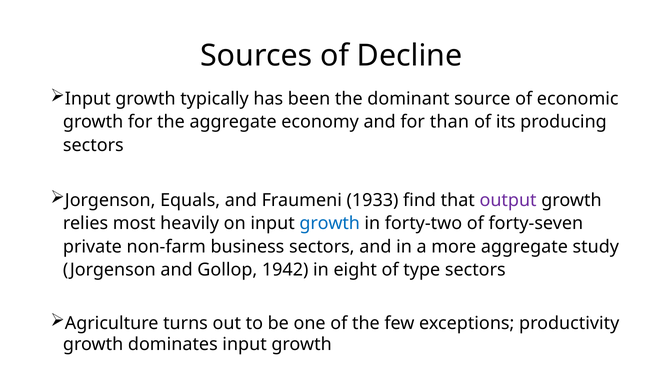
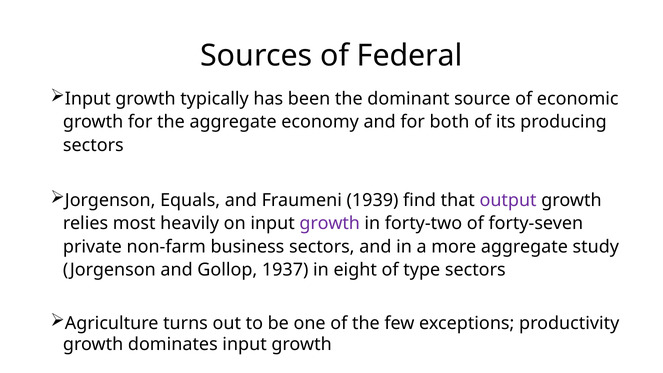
Decline: Decline -> Federal
than: than -> both
1933: 1933 -> 1939
growth at (330, 223) colour: blue -> purple
1942: 1942 -> 1937
